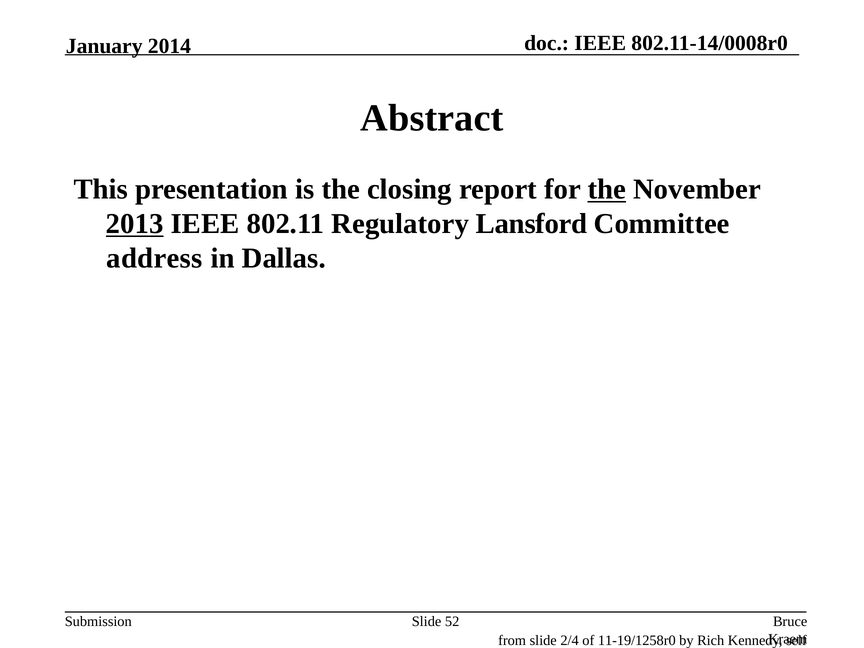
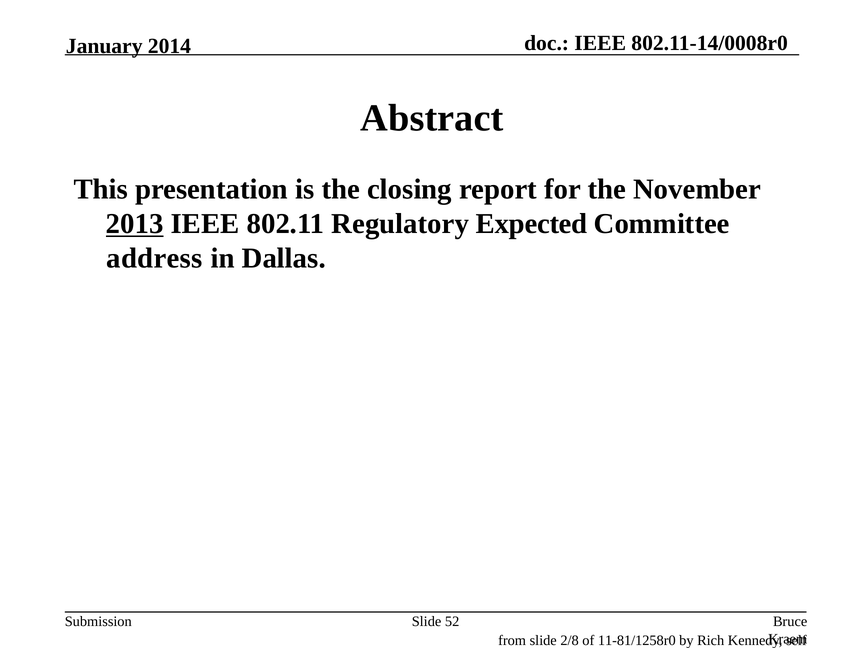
the at (607, 189) underline: present -> none
Lansford: Lansford -> Expected
2/4: 2/4 -> 2/8
11-19/1258r0: 11-19/1258r0 -> 11-81/1258r0
